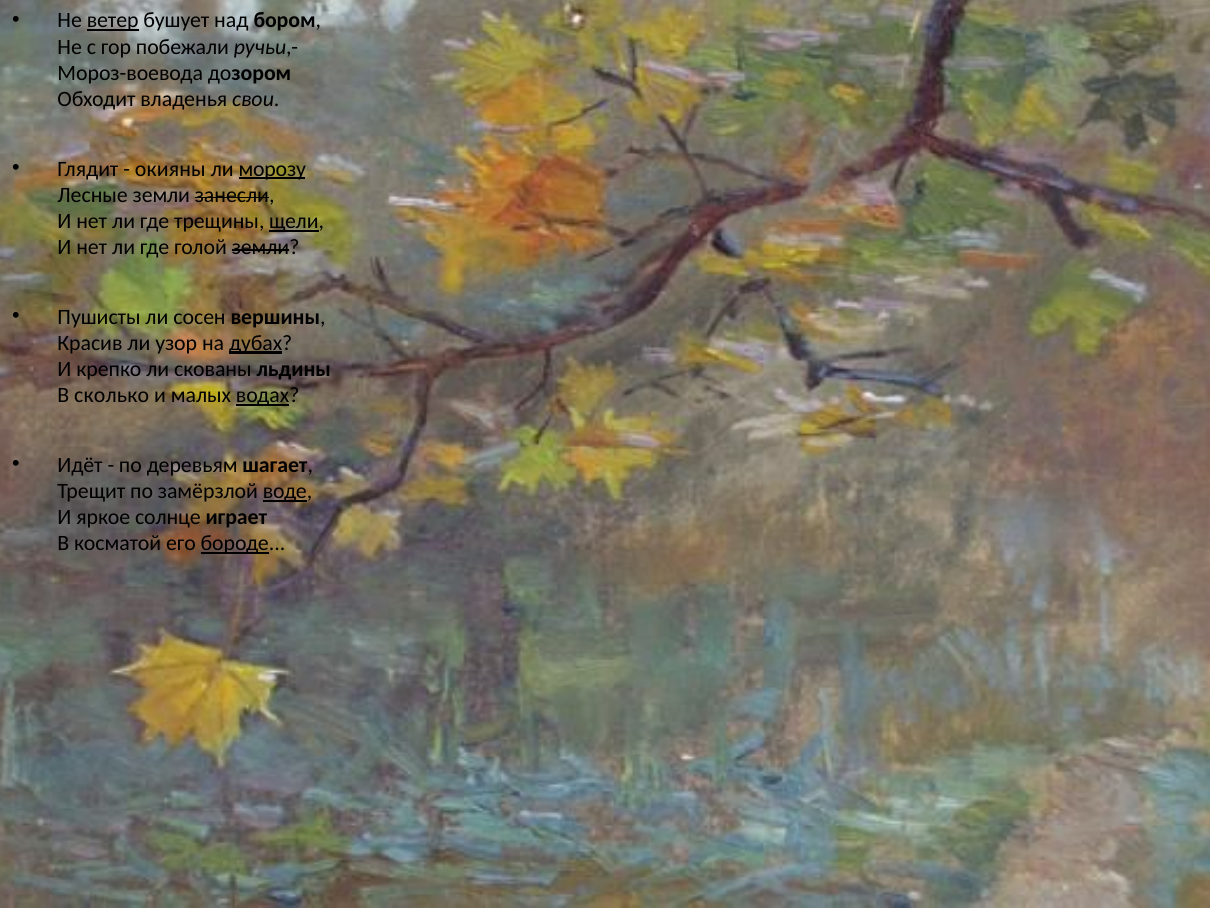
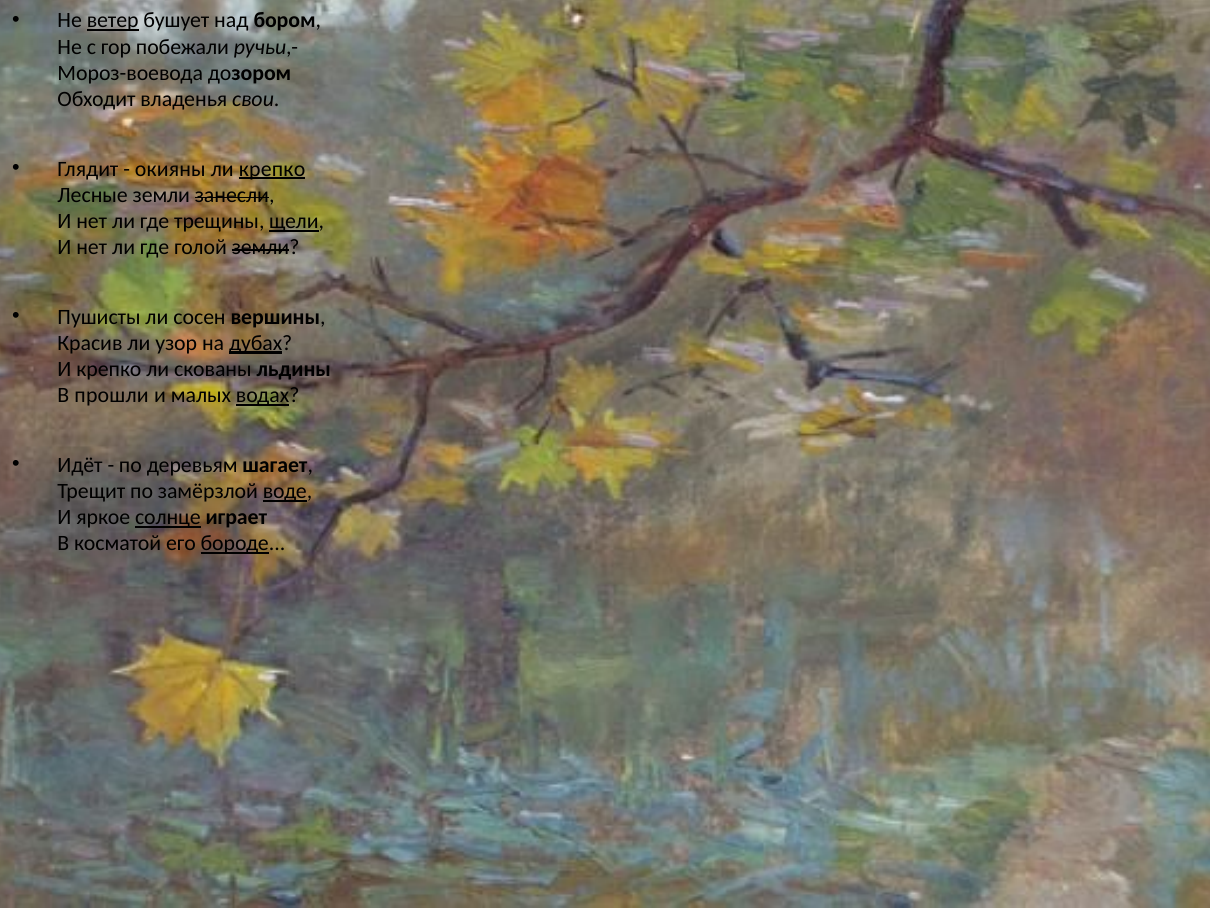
ли морозу: морозу -> крепко
сколько: сколько -> прошли
солнце underline: none -> present
